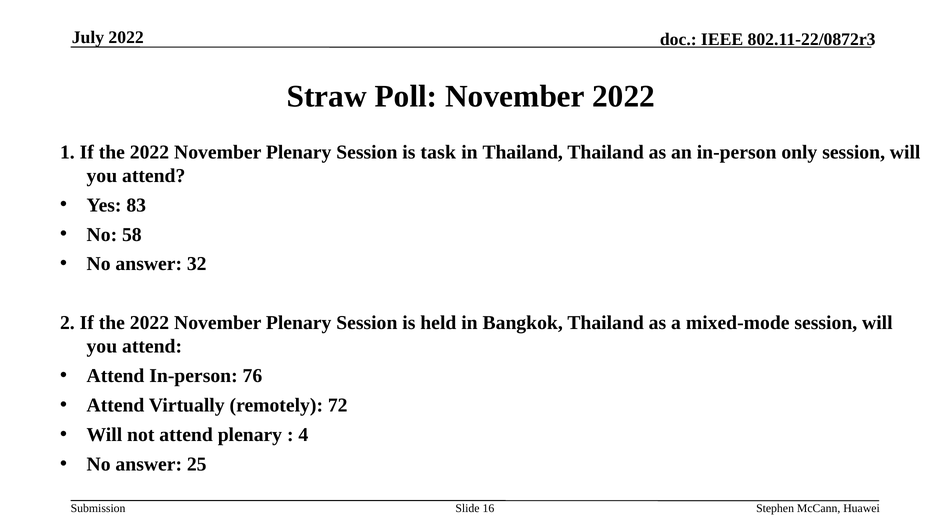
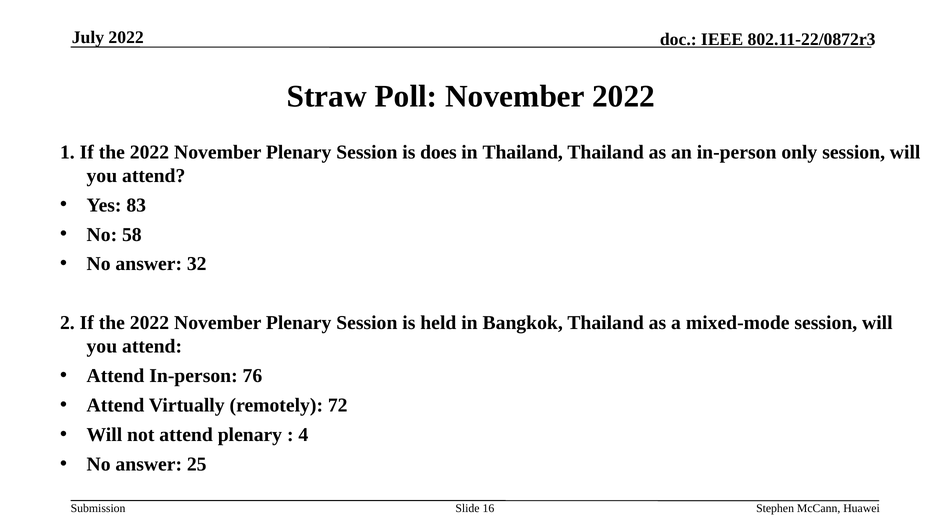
task: task -> does
